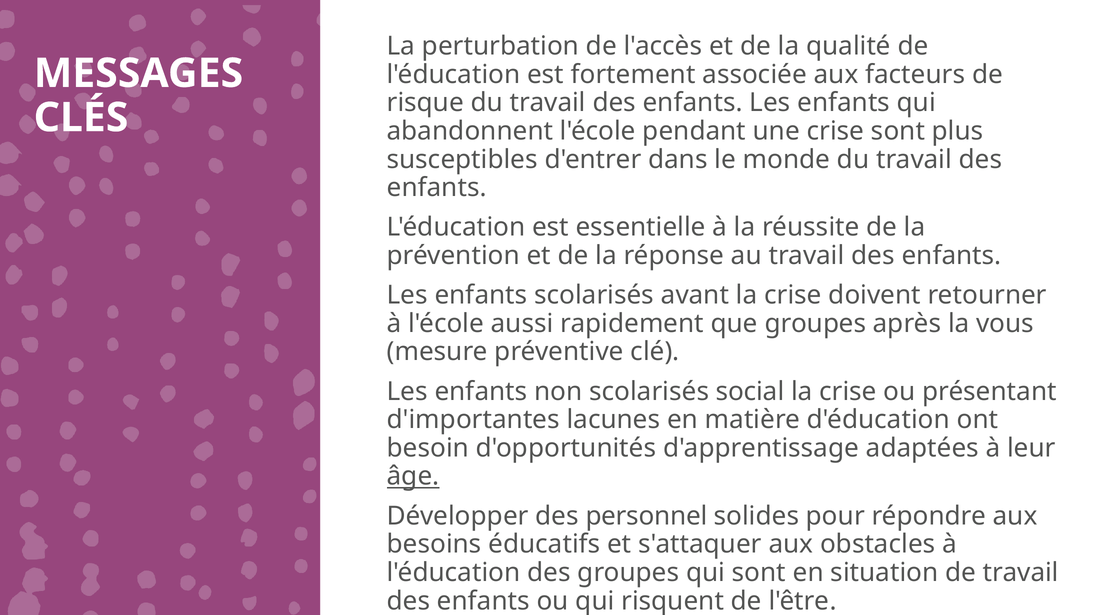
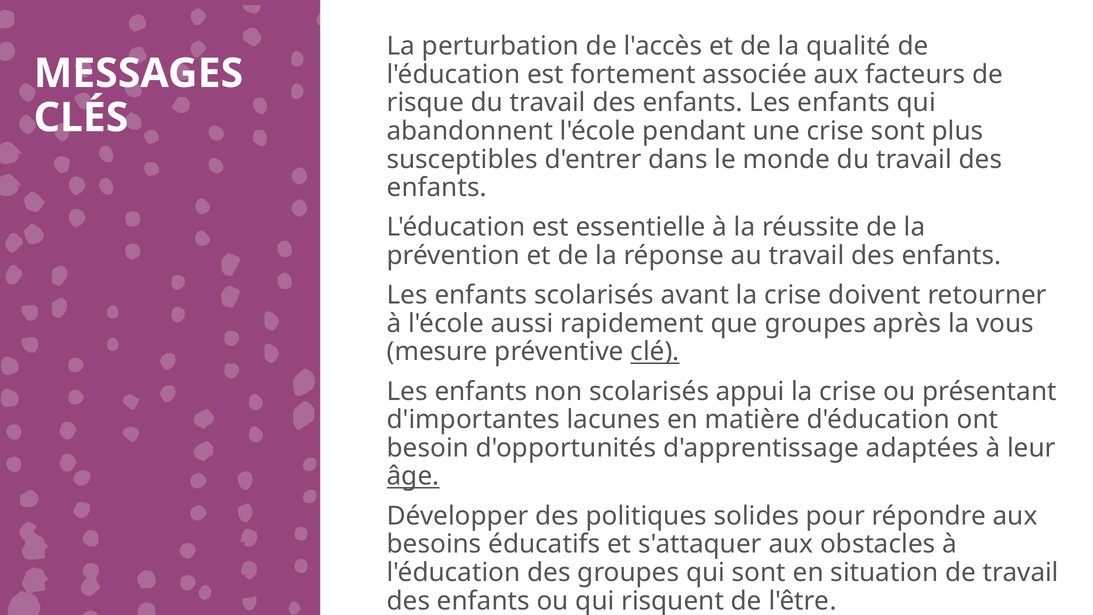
clé underline: none -> present
social: social -> appui
personnel: personnel -> politiques
